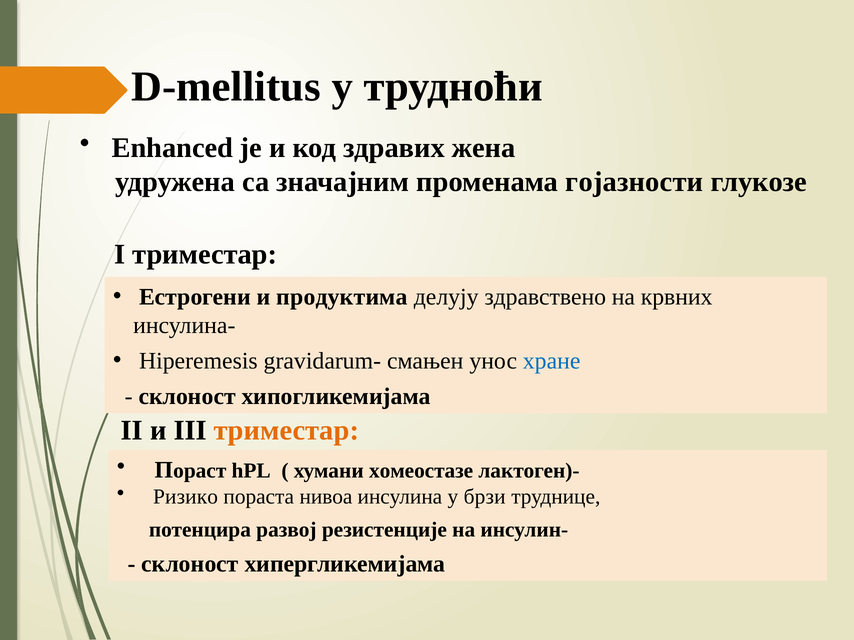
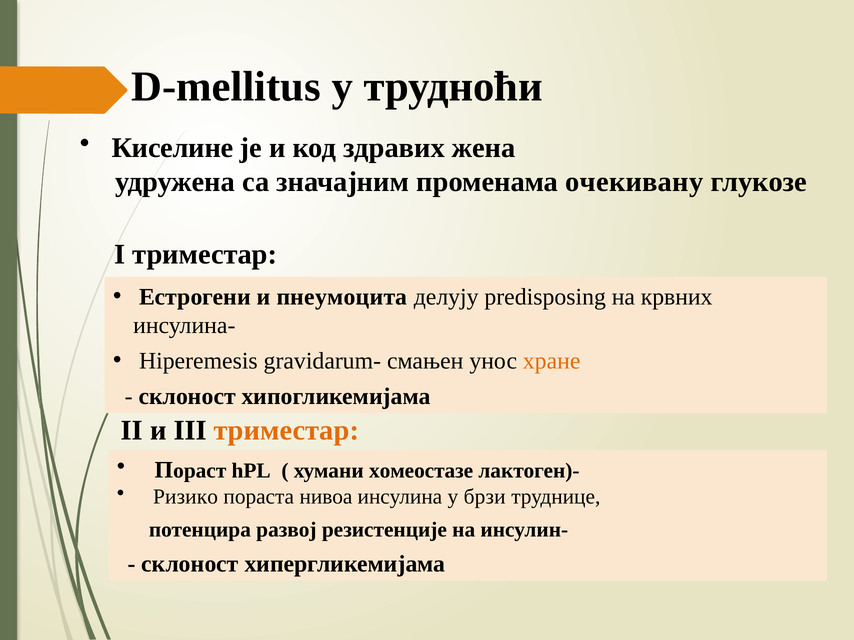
Enhanced: Enhanced -> Киселине
гојазности: гојазности -> очекивану
продуктима: продуктима -> пнеумоцита
здравствено: здравствено -> predisposing
хране colour: blue -> orange
